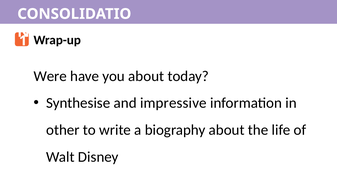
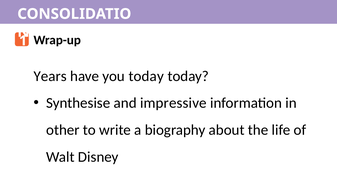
Were: Were -> Years
you about: about -> today
